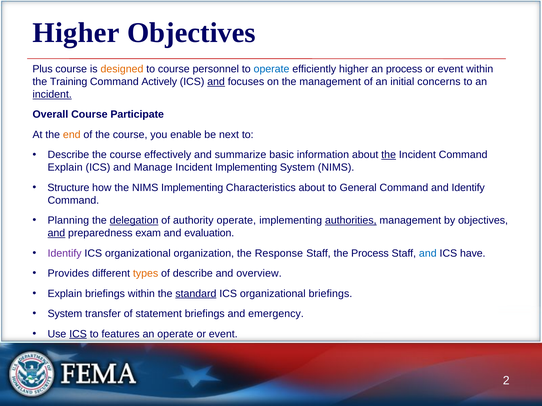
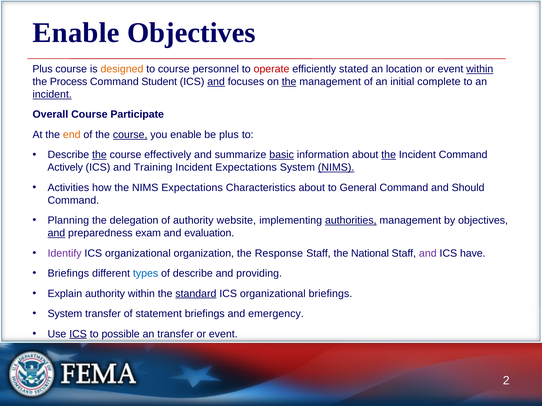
Higher at (76, 33): Higher -> Enable
operate at (272, 69) colour: blue -> red
efficiently higher: higher -> stated
an process: process -> location
within at (480, 69) underline: none -> present
Training: Training -> Process
Actively: Actively -> Student
the at (289, 82) underline: none -> present
concerns: concerns -> complete
course at (130, 135) underline: none -> present
be next: next -> plus
the at (99, 155) underline: none -> present
basic underline: none -> present
Explain at (65, 168): Explain -> Actively
Manage: Manage -> Training
Incident Implementing: Implementing -> Expectations
NIMS at (336, 168) underline: none -> present
Structure: Structure -> Activities
NIMS Implementing: Implementing -> Expectations
and Identify: Identify -> Should
delegation underline: present -> none
authority operate: operate -> website
the Process: Process -> National
and at (428, 254) colour: blue -> purple
Provides at (68, 274): Provides -> Briefings
types colour: orange -> blue
overview: overview -> providing
Explain briefings: briefings -> authority
features: features -> possible
an operate: operate -> transfer
